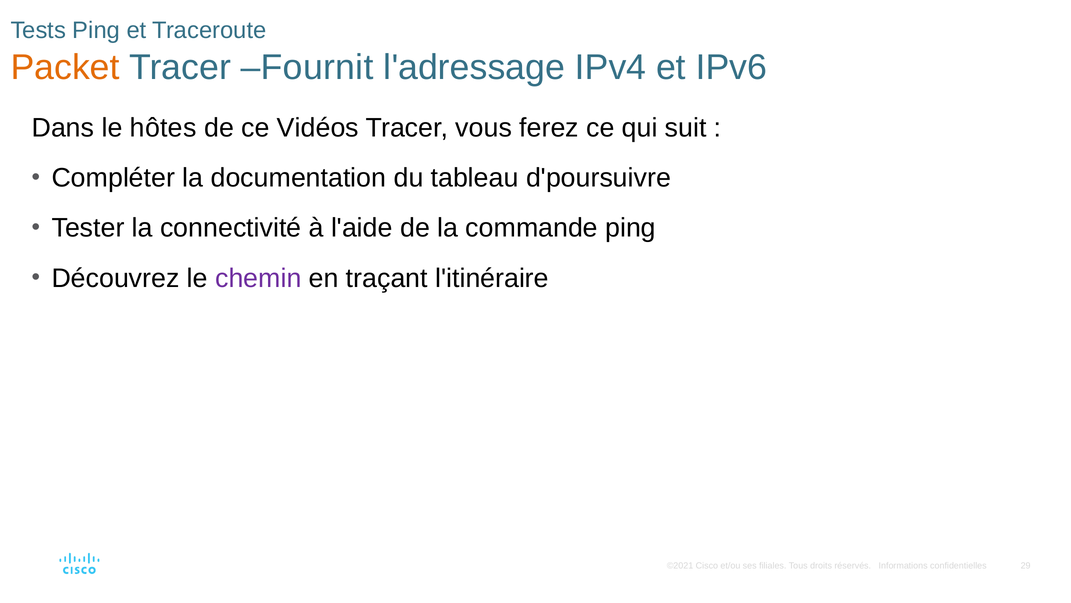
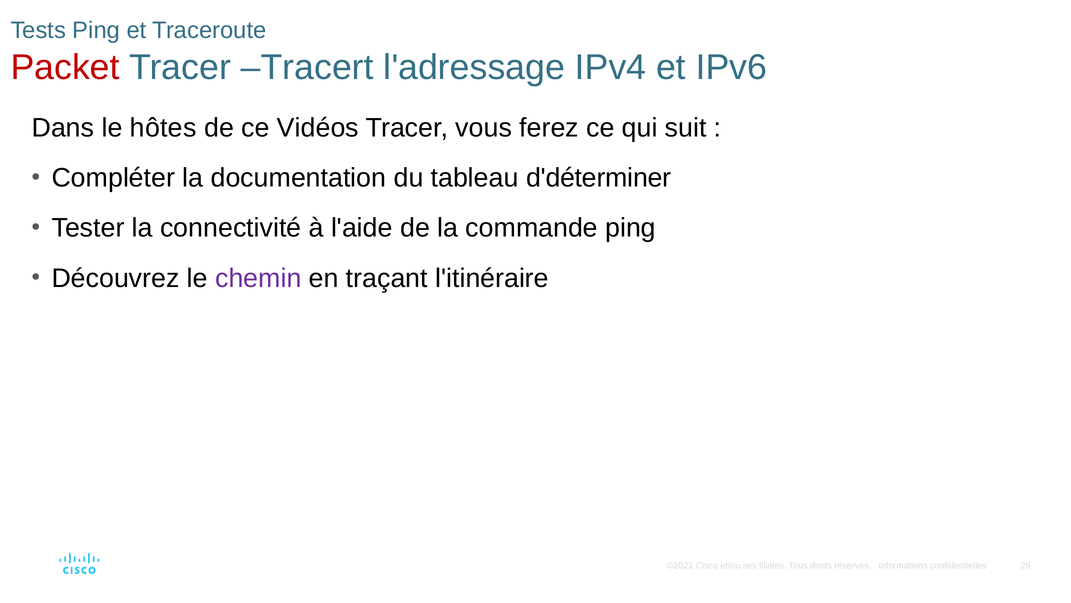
Packet colour: orange -> red
Fournit: Fournit -> Tracert
d'poursuivre: d'poursuivre -> d'déterminer
